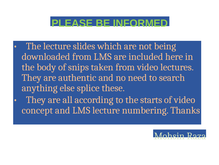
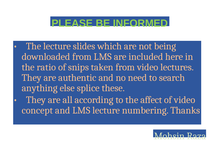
body: body -> ratio
starts: starts -> affect
